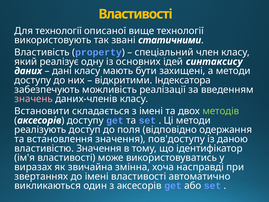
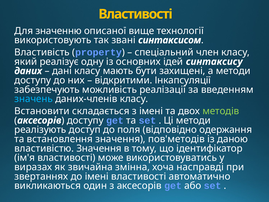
Для технології: технології -> значенню
статичними: статичними -> синтаксисом
Індексатора: Індексатора -> Інкапсуляції
значень colour: pink -> light blue
пов'доступу: пов'доступу -> пов'методів
